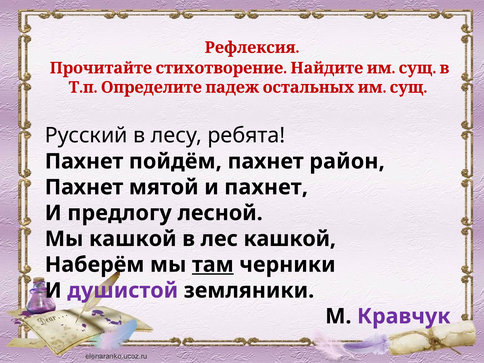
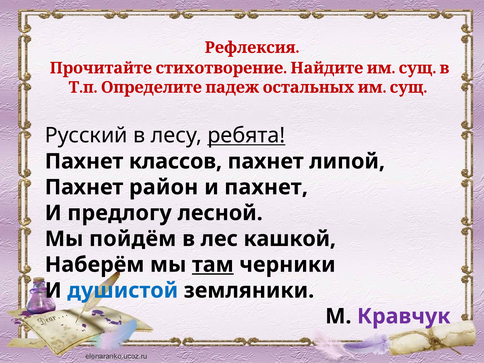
ребята underline: none -> present
пойдём: пойдём -> классов
район: район -> липой
мятой: мятой -> район
Мы кашкой: кашкой -> пойдём
душистой colour: purple -> blue
